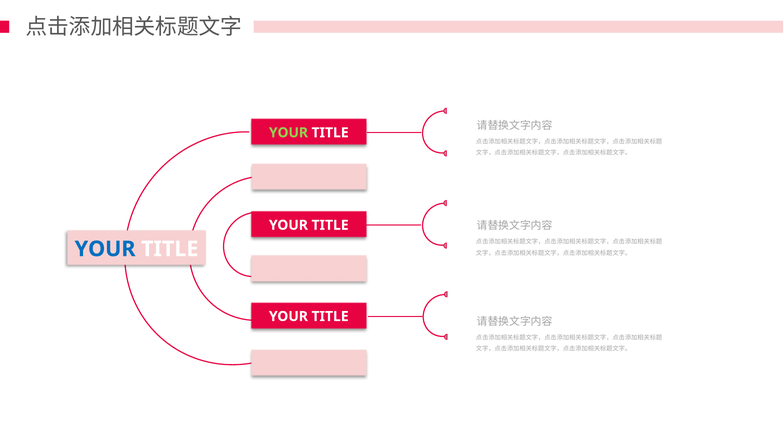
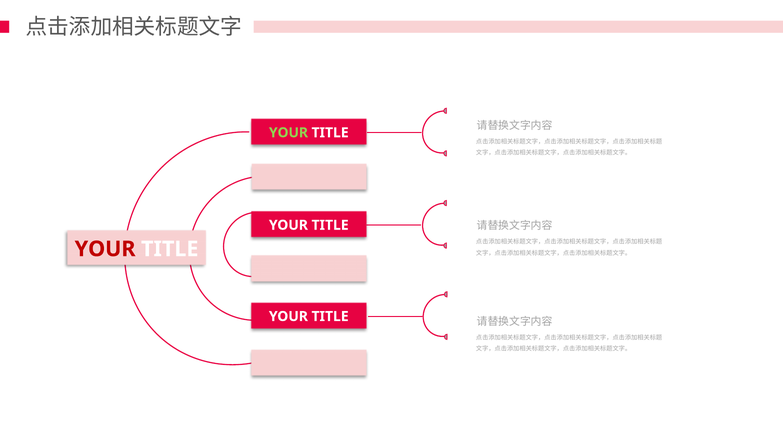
YOUR at (105, 249) colour: blue -> red
